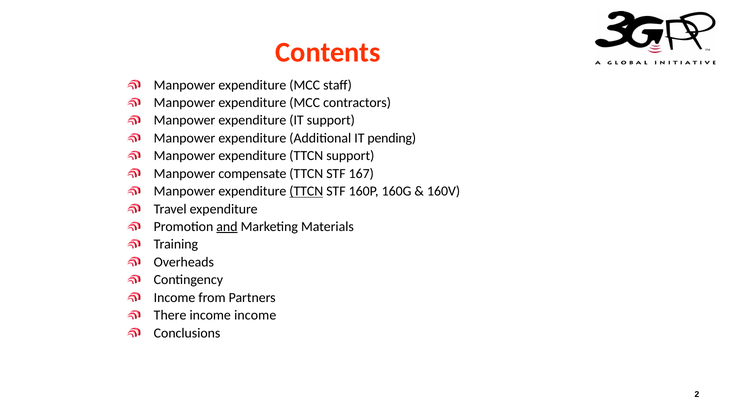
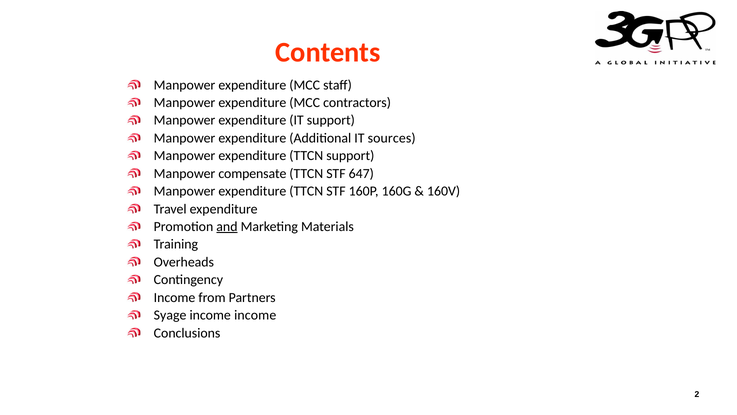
pending: pending -> sources
167: 167 -> 647
TTCN at (306, 191) underline: present -> none
There: There -> Syage
